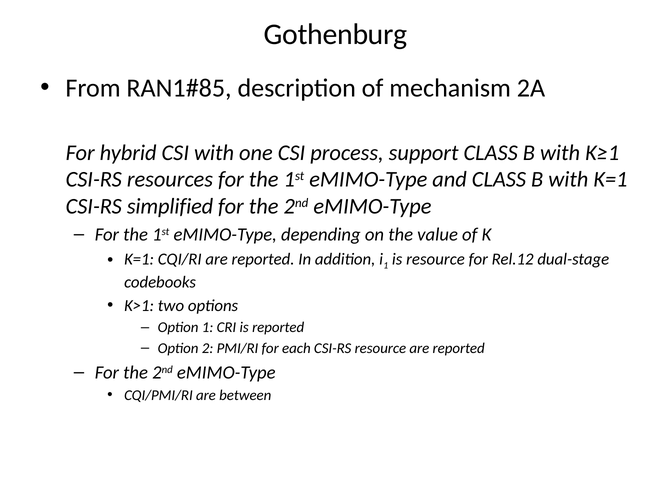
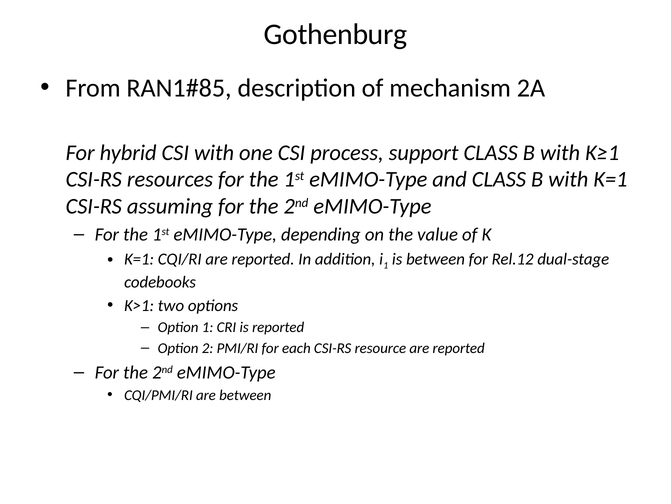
simplified: simplified -> assuming
is resource: resource -> between
